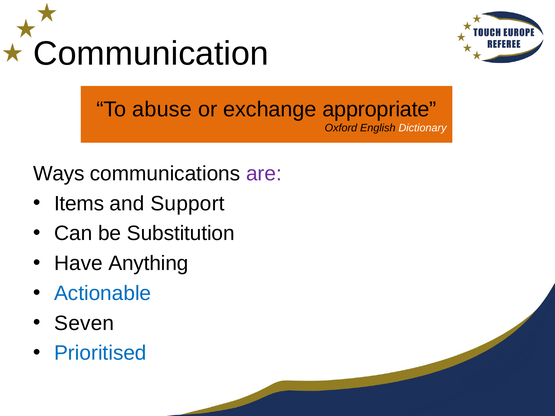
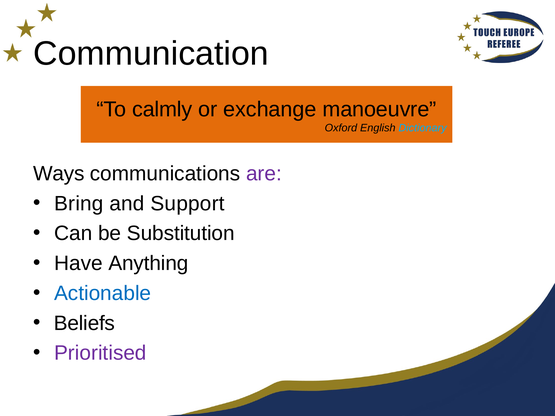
abuse: abuse -> calmly
appropriate: appropriate -> manoeuvre
Dictionary colour: white -> light blue
Items: Items -> Bring
Seven: Seven -> Beliefs
Prioritised colour: blue -> purple
